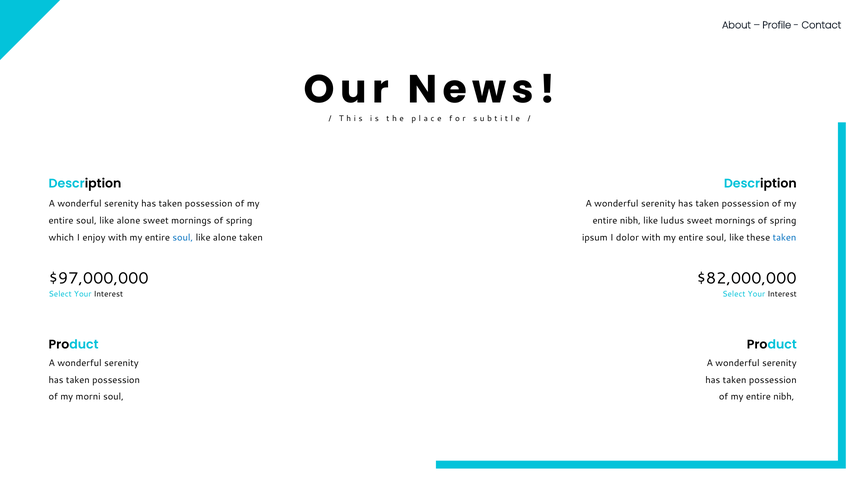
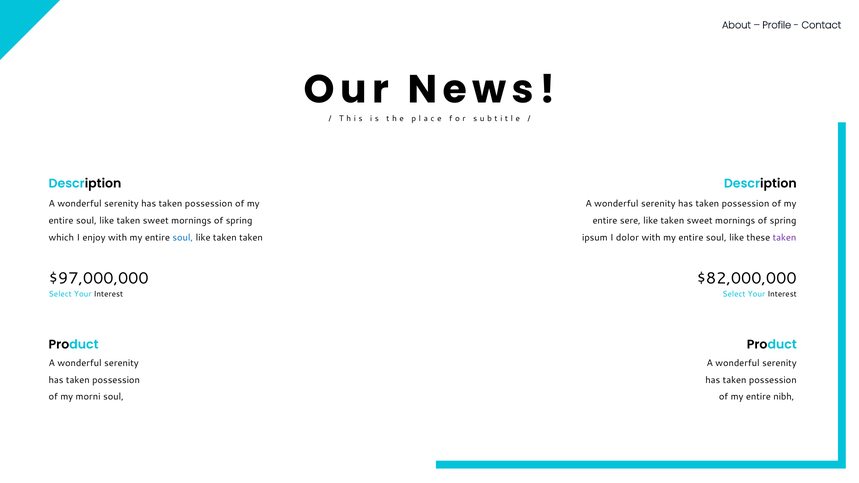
alone at (128, 221): alone -> taken
nibh at (630, 221): nibh -> sere
ludus at (672, 221): ludus -> taken
alone at (225, 238): alone -> taken
taken at (785, 238) colour: blue -> purple
